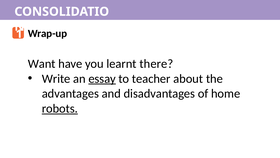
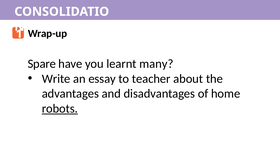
Want: Want -> Spare
there: there -> many
essay underline: present -> none
